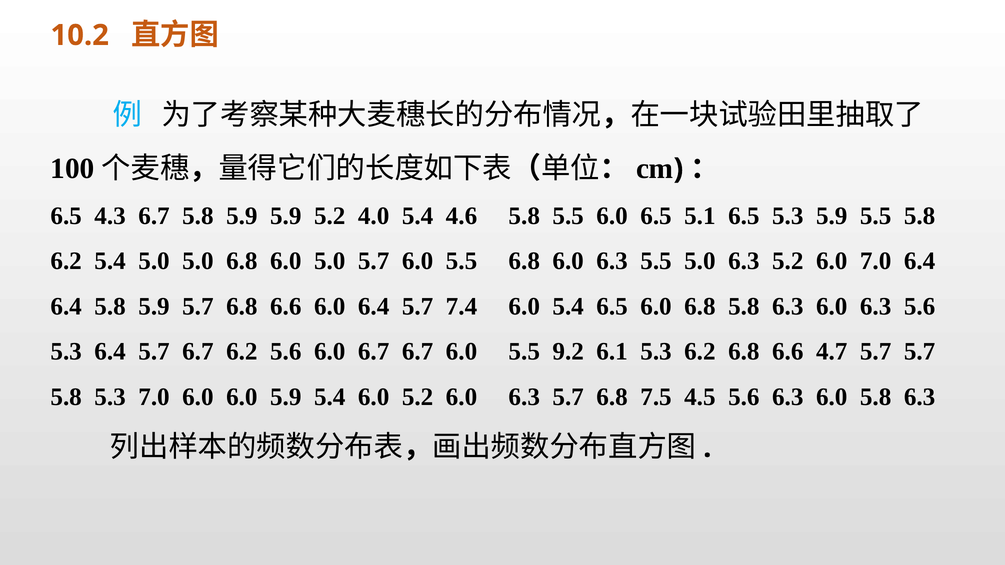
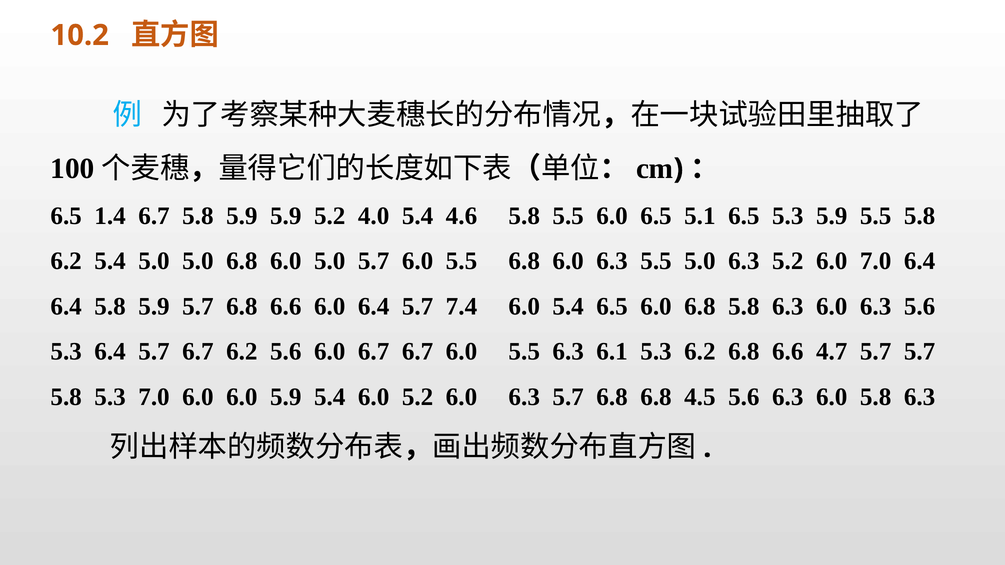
4.3: 4.3 -> 1.4
5.5 9.2: 9.2 -> 6.3
6.8 7.5: 7.5 -> 6.8
